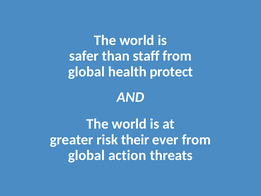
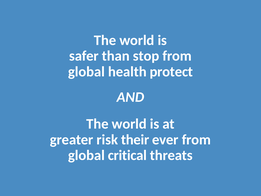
staff: staff -> stop
action: action -> critical
